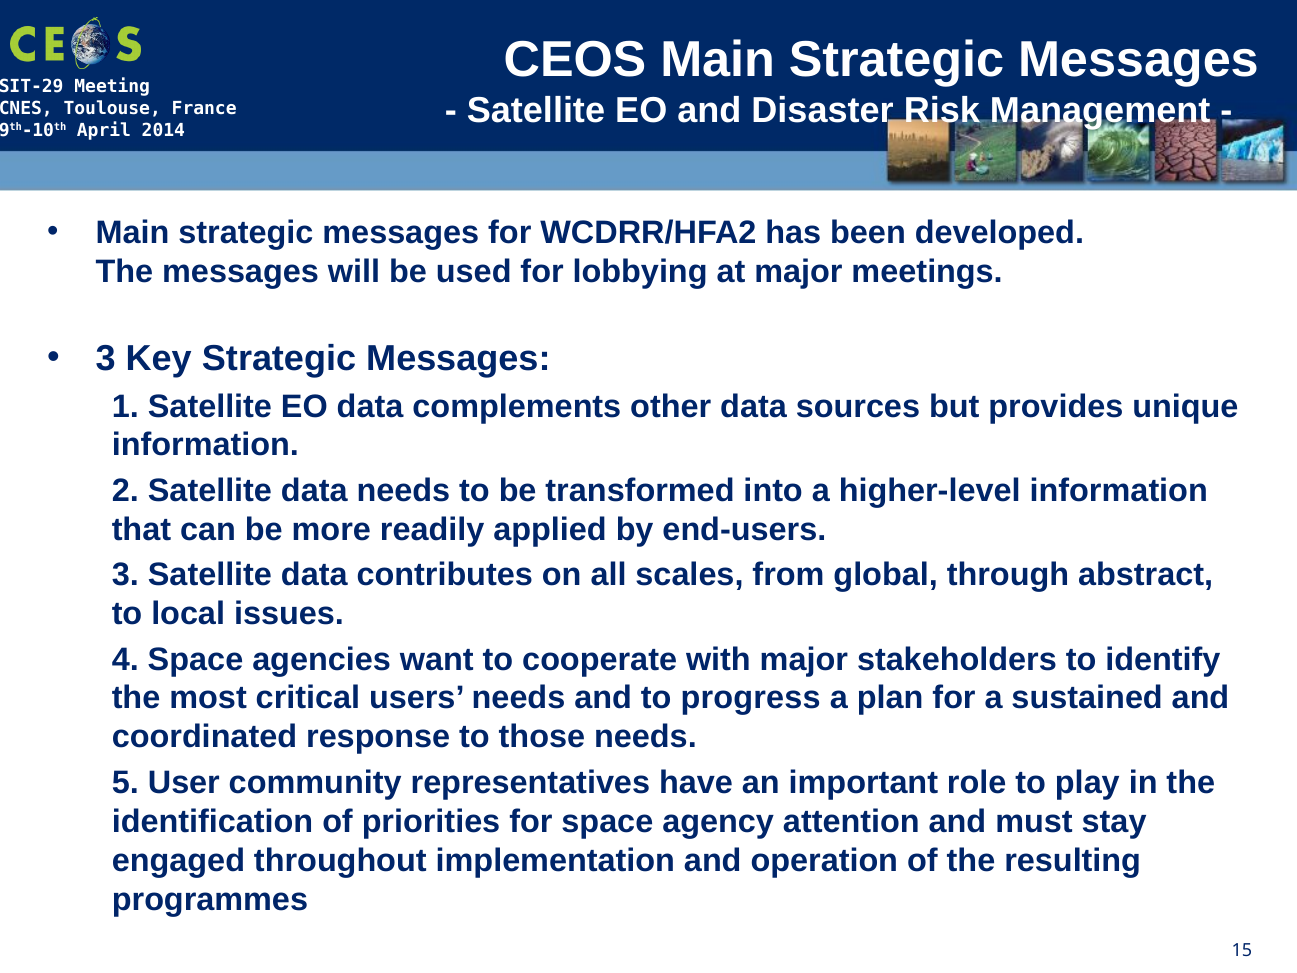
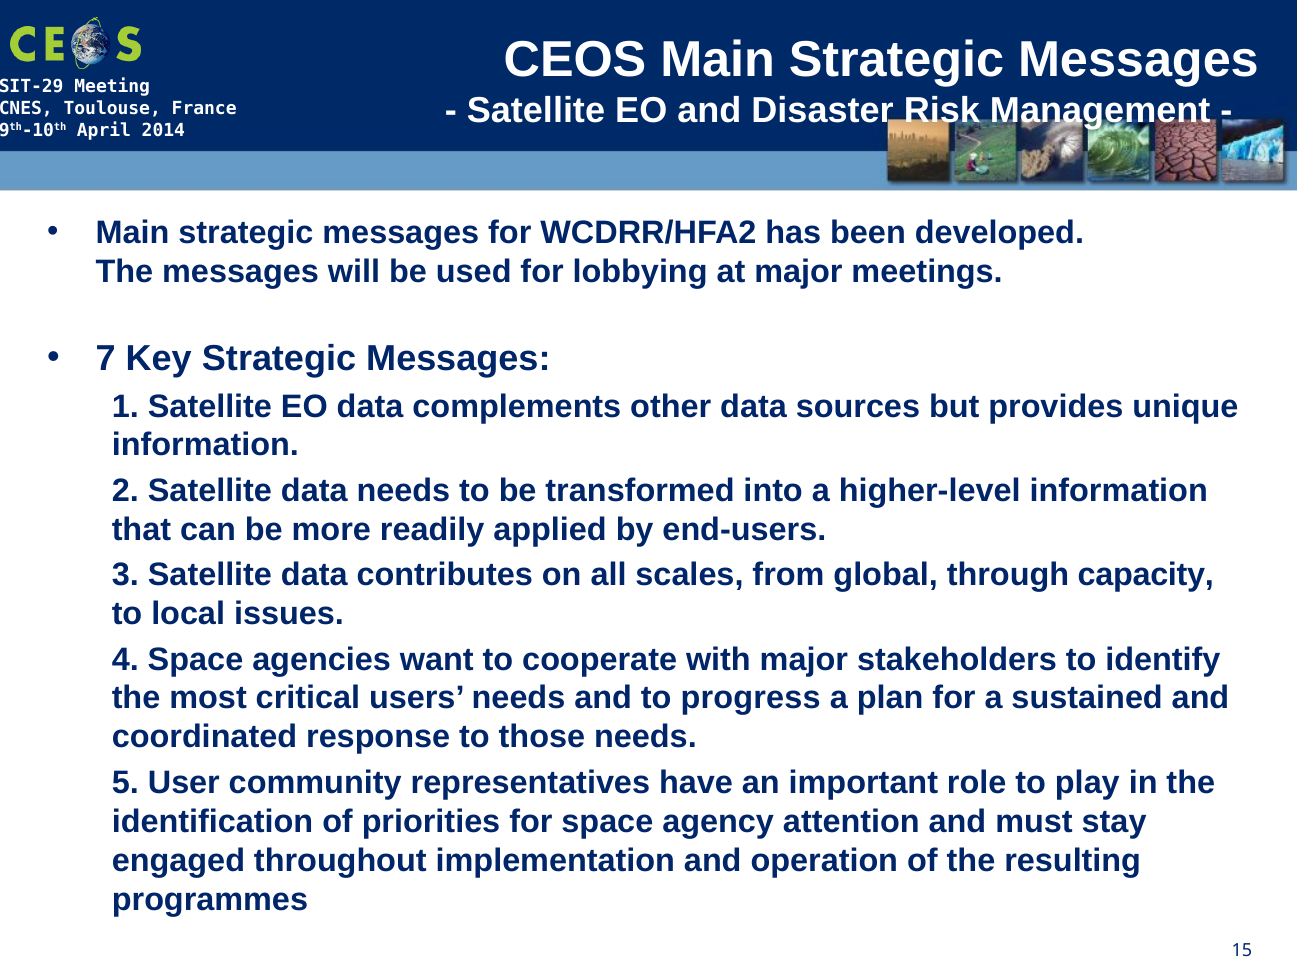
3 at (106, 359): 3 -> 7
abstract: abstract -> capacity
